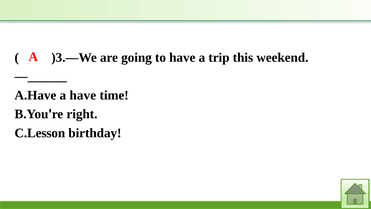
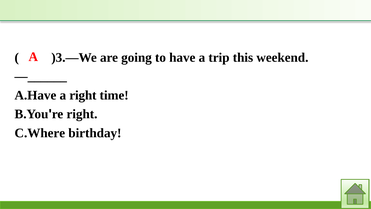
a have: have -> right
C.Lesson: C.Lesson -> C.Where
